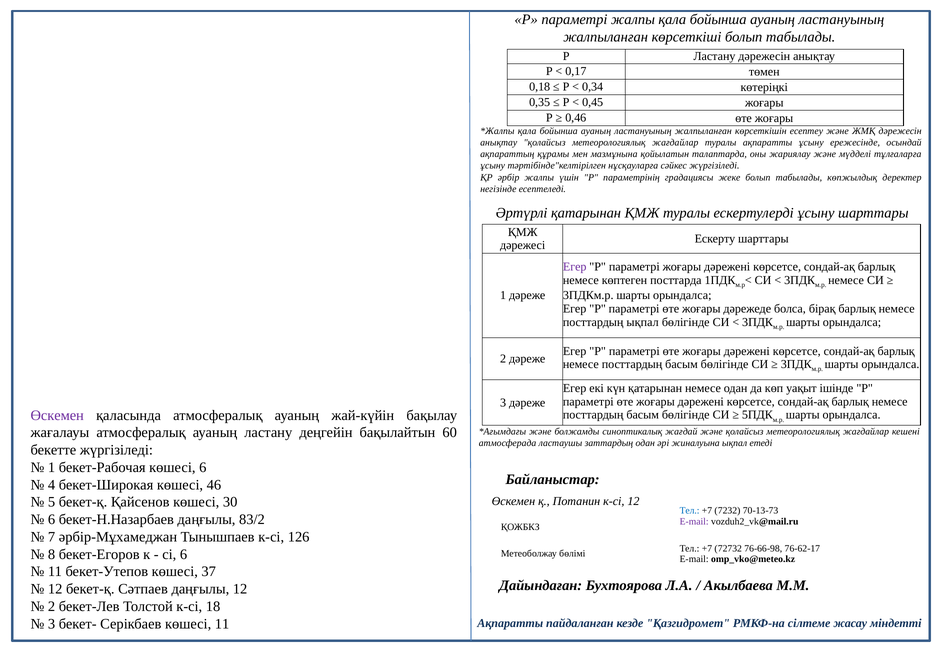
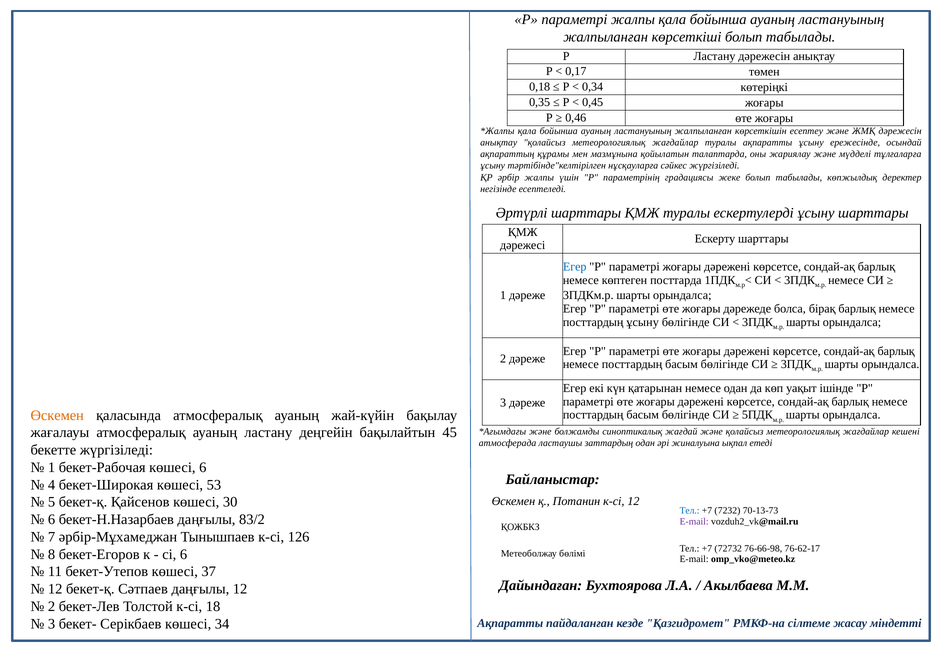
Әртүрлі қатарынан: қатарынан -> шарттары
Егер at (575, 267) colour: purple -> blue
посттардың ықпал: ықпал -> ұсыну
Өскемен at (57, 415) colour: purple -> orange
60: 60 -> 45
46: 46 -> 53
көшесі 11: 11 -> 34
